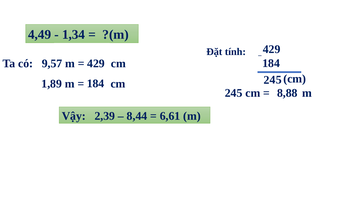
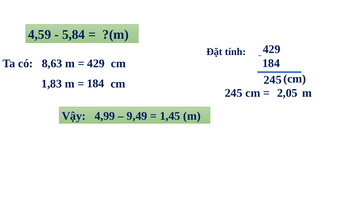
4,49: 4,49 -> 4,59
1,34: 1,34 -> 5,84
9,57: 9,57 -> 8,63
1,89: 1,89 -> 1,83
8,88: 8,88 -> 2,05
2,39: 2,39 -> 4,99
8,44: 8,44 -> 9,49
6,61: 6,61 -> 1,45
